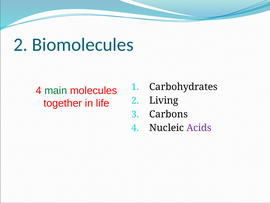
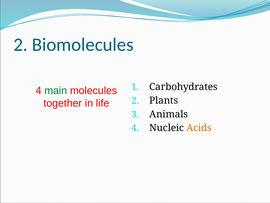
Living: Living -> Plants
Carbons: Carbons -> Animals
Acids colour: purple -> orange
